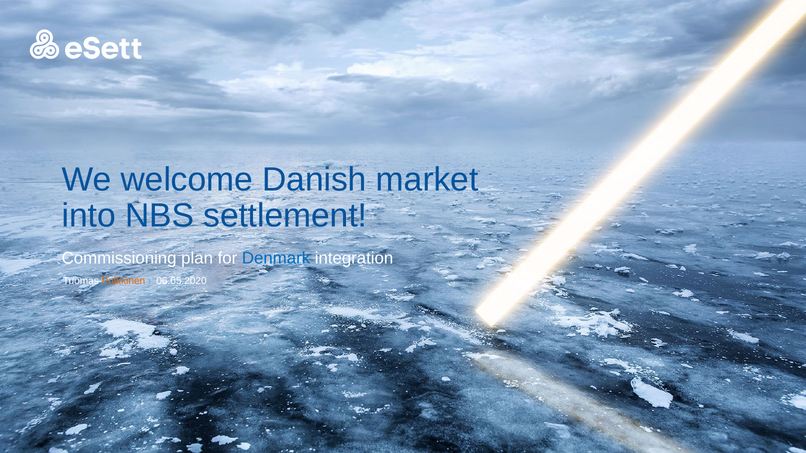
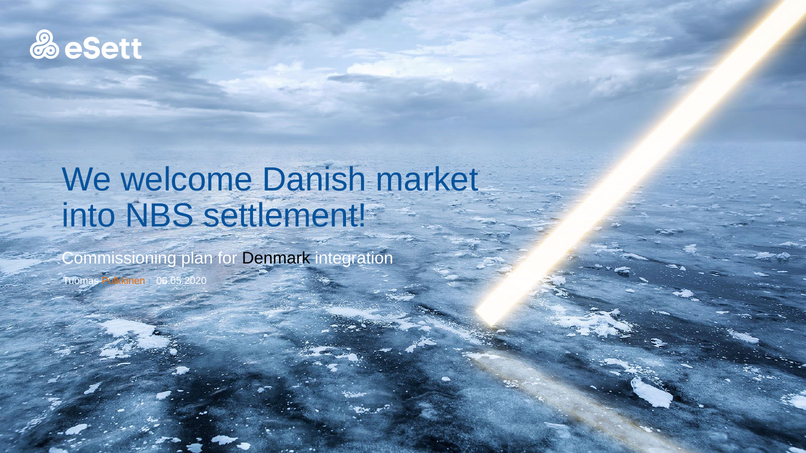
Denmark colour: blue -> black
